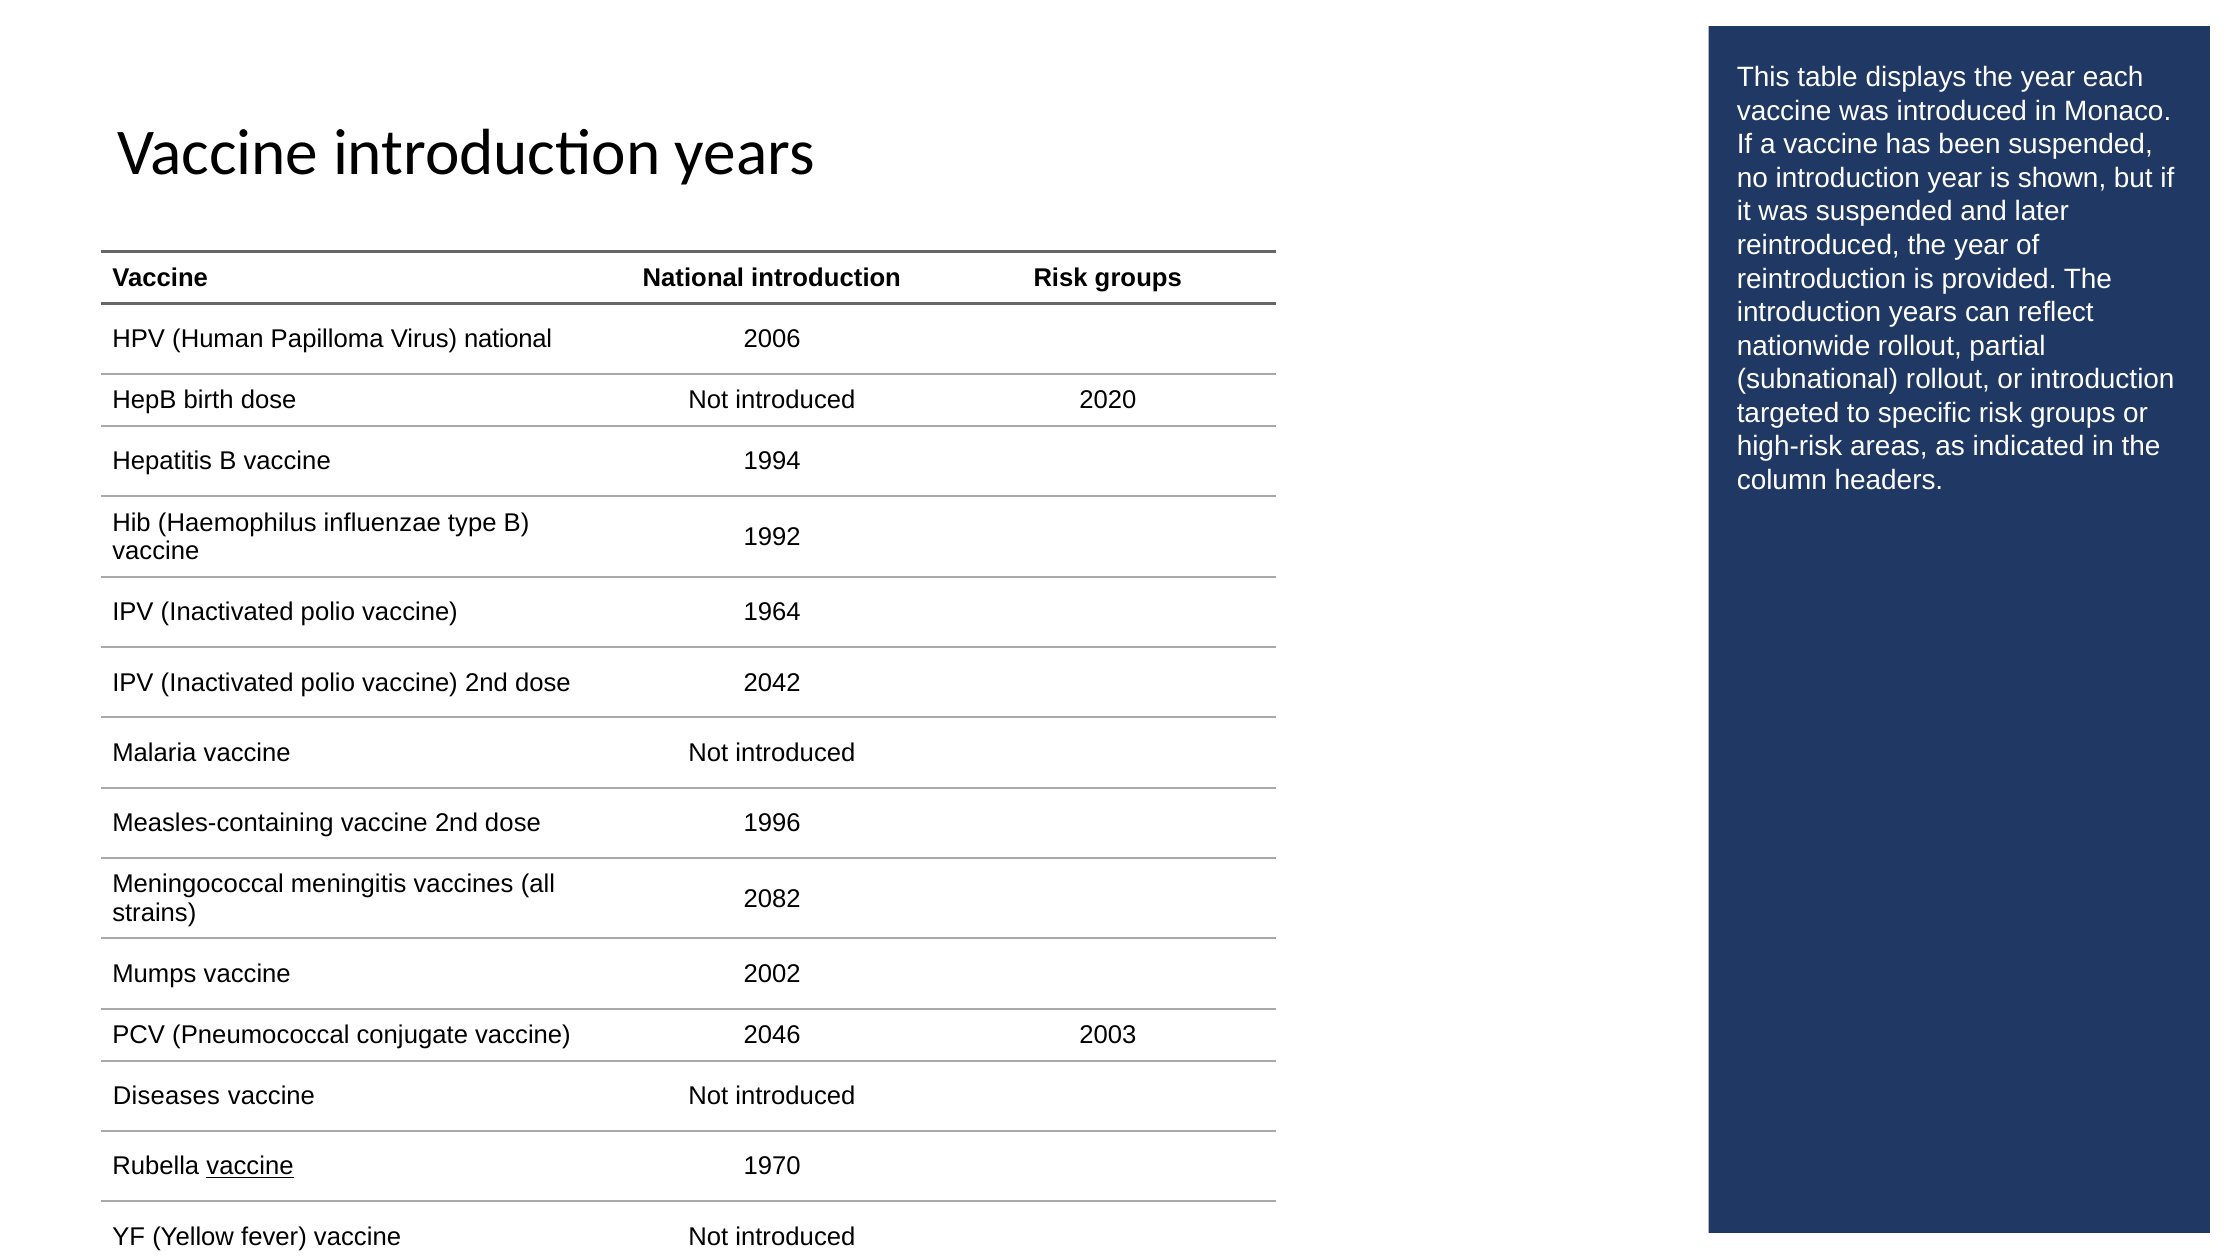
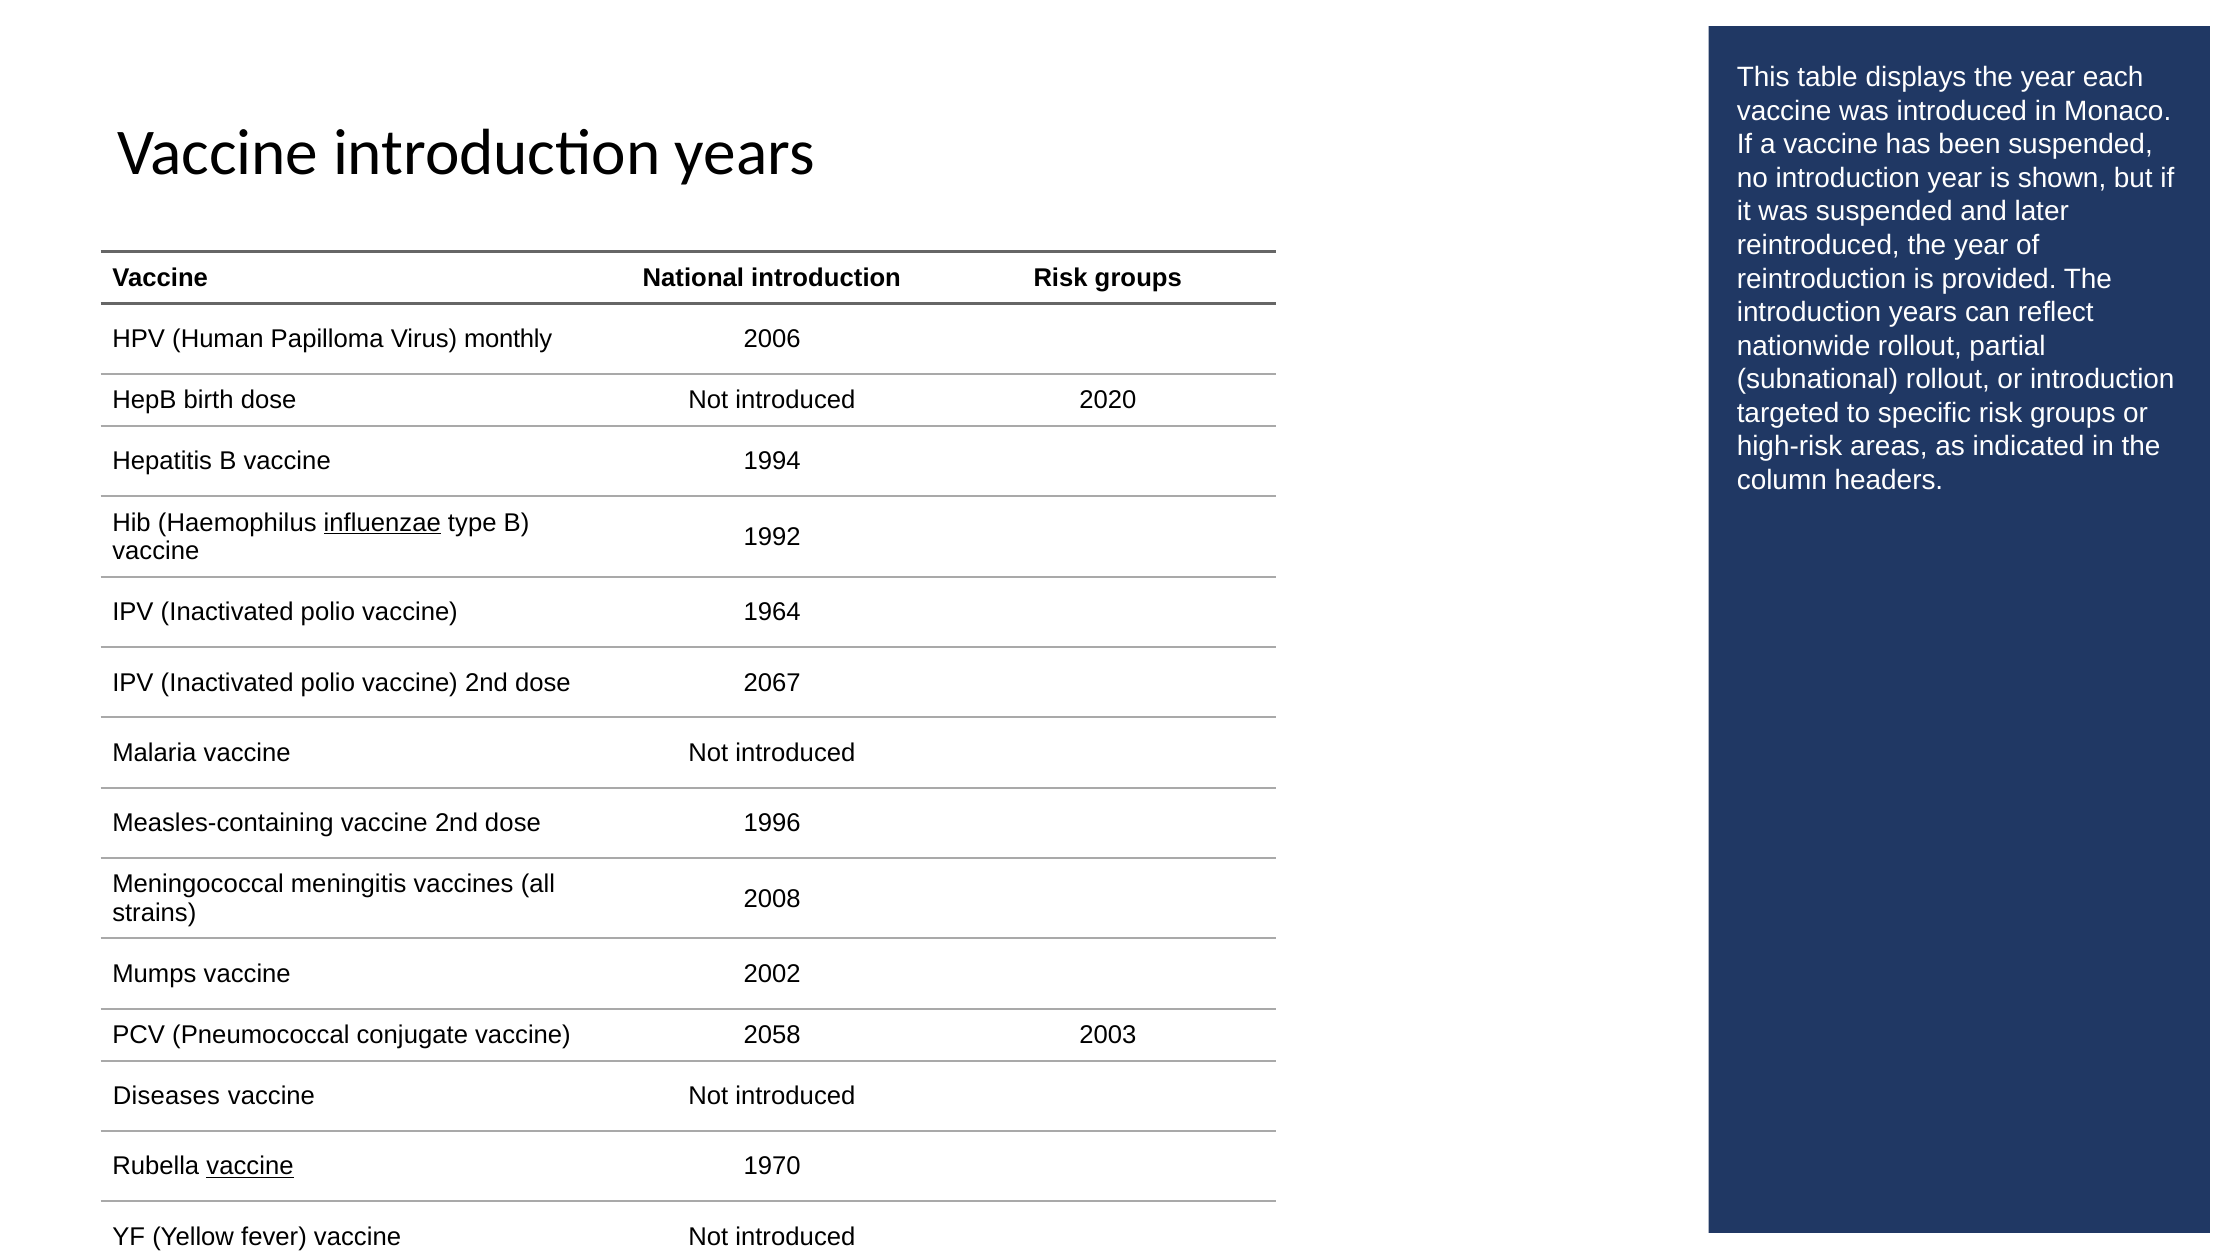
Virus national: national -> monthly
influenzae underline: none -> present
2042: 2042 -> 2067
2082: 2082 -> 2008
2046: 2046 -> 2058
